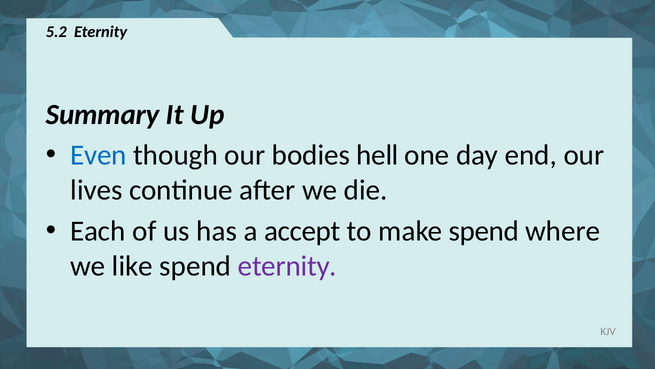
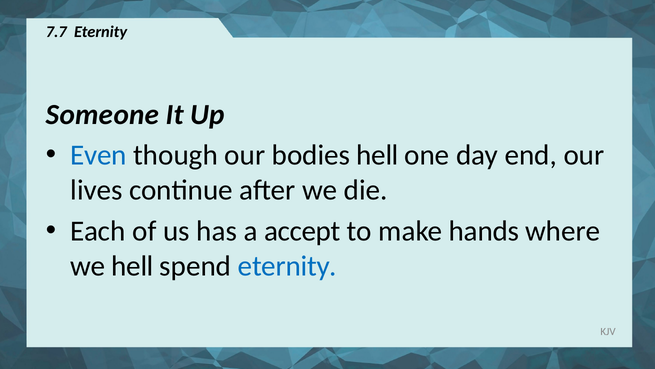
5.2: 5.2 -> 7.7
Summary: Summary -> Someone
make spend: spend -> hands
we like: like -> hell
eternity at (287, 266) colour: purple -> blue
